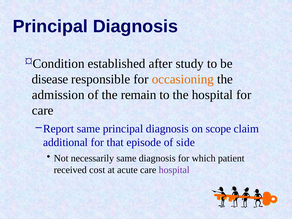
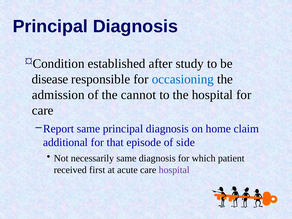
occasioning colour: orange -> blue
remain: remain -> cannot
scope: scope -> home
cost: cost -> first
